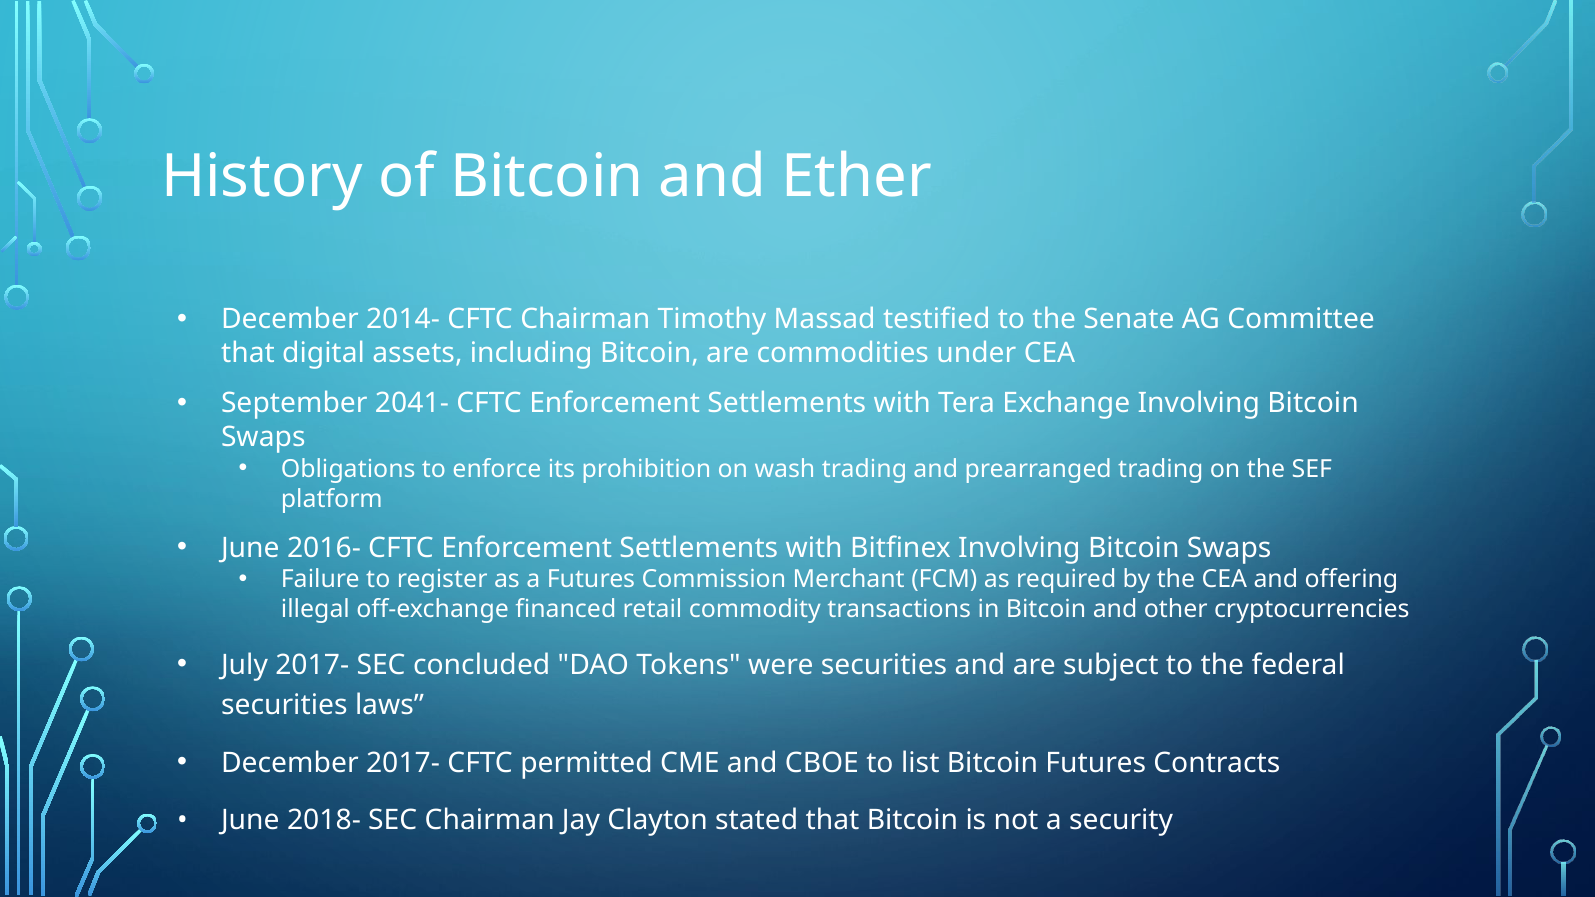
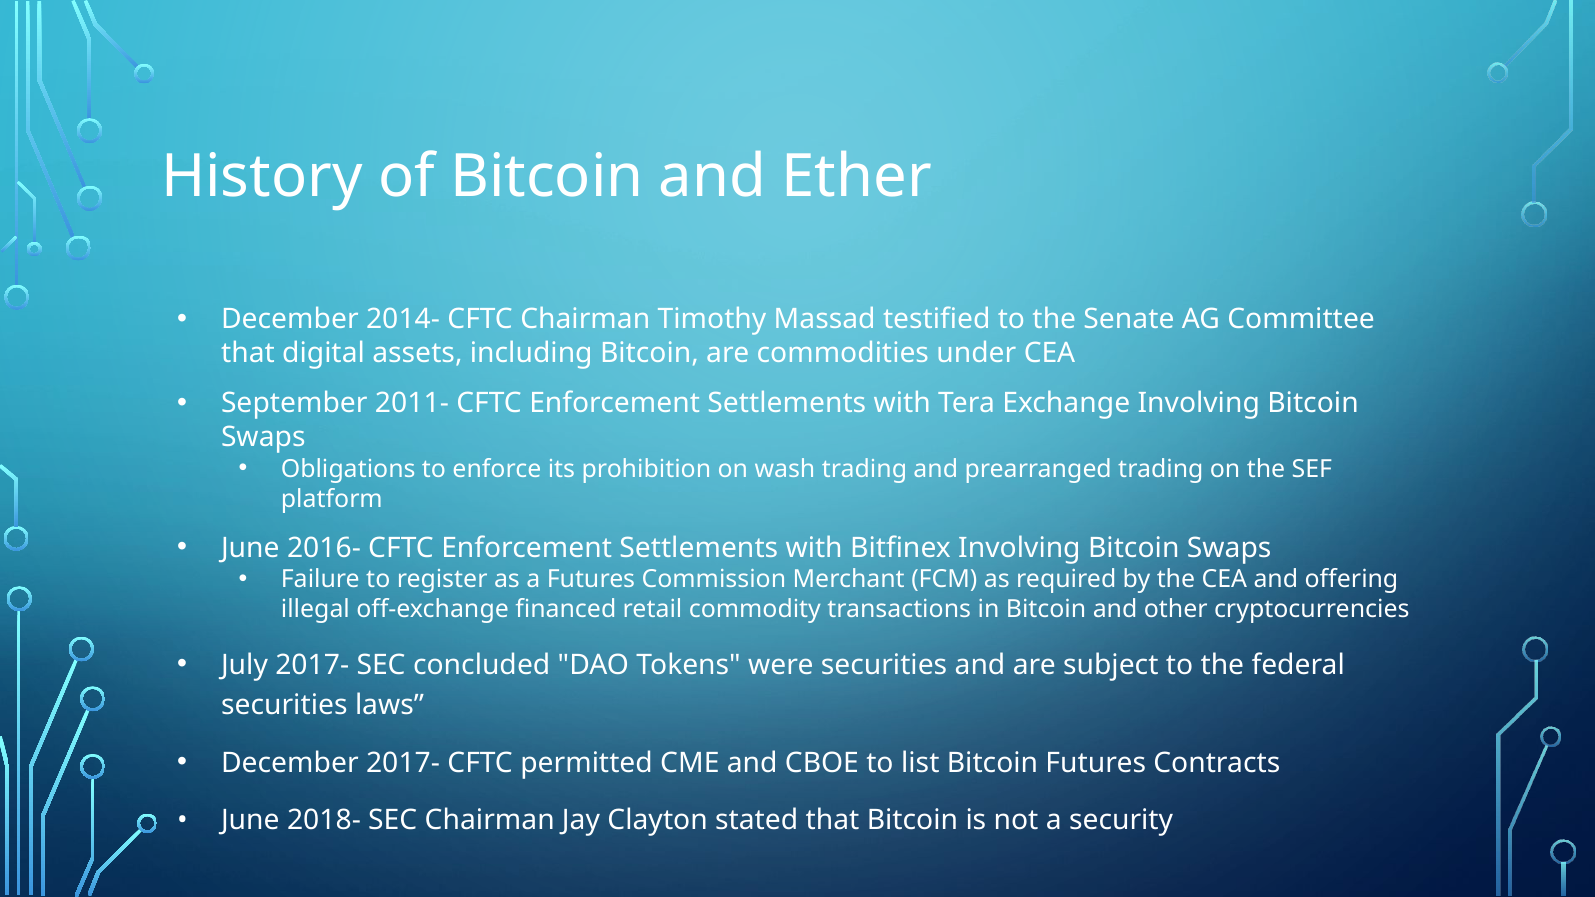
2041-: 2041- -> 2011-
